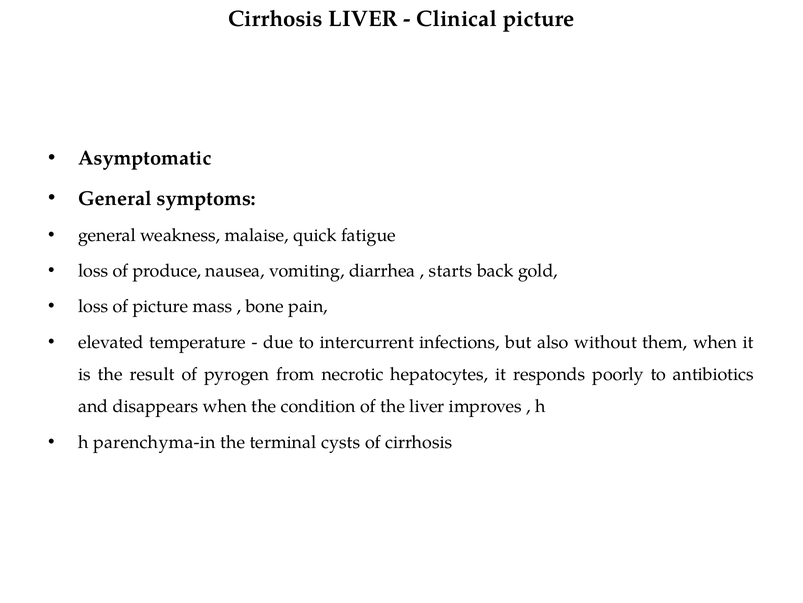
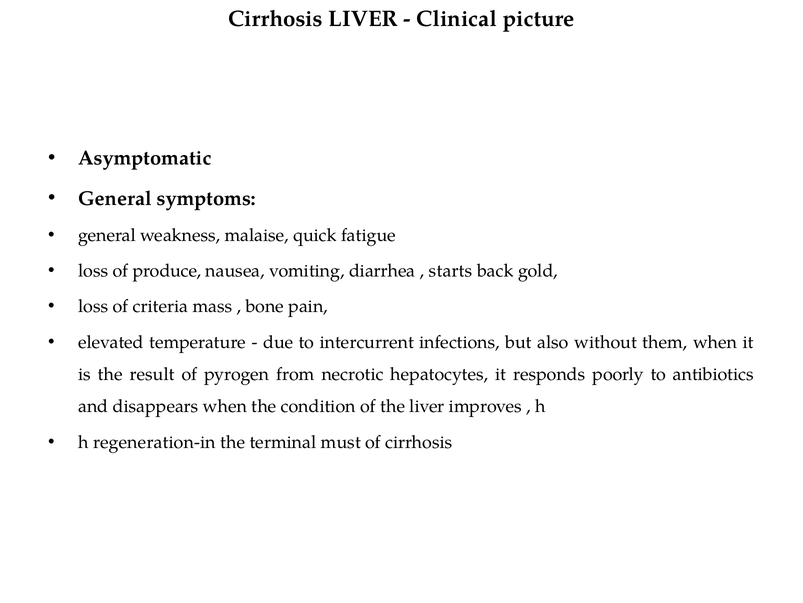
of picture: picture -> criteria
parenchyma-in: parenchyma-in -> regeneration-in
cysts: cysts -> must
